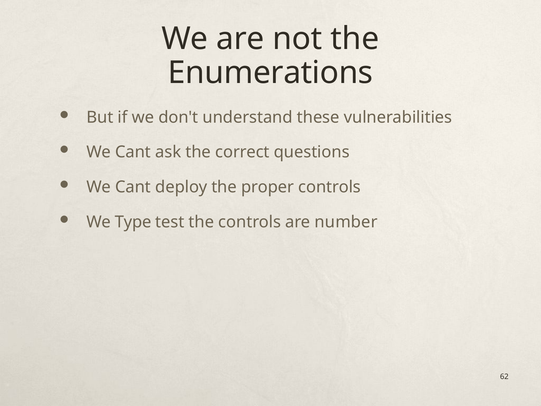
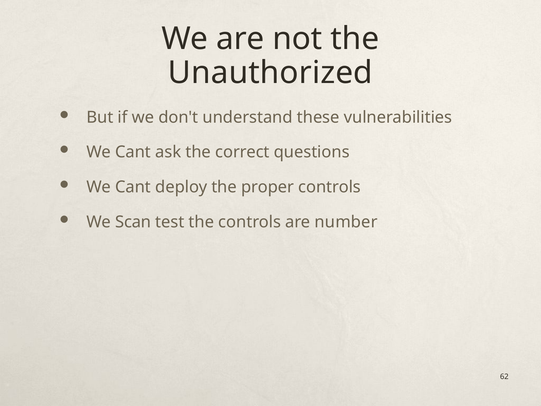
Enumerations: Enumerations -> Unauthorized
Type: Type -> Scan
